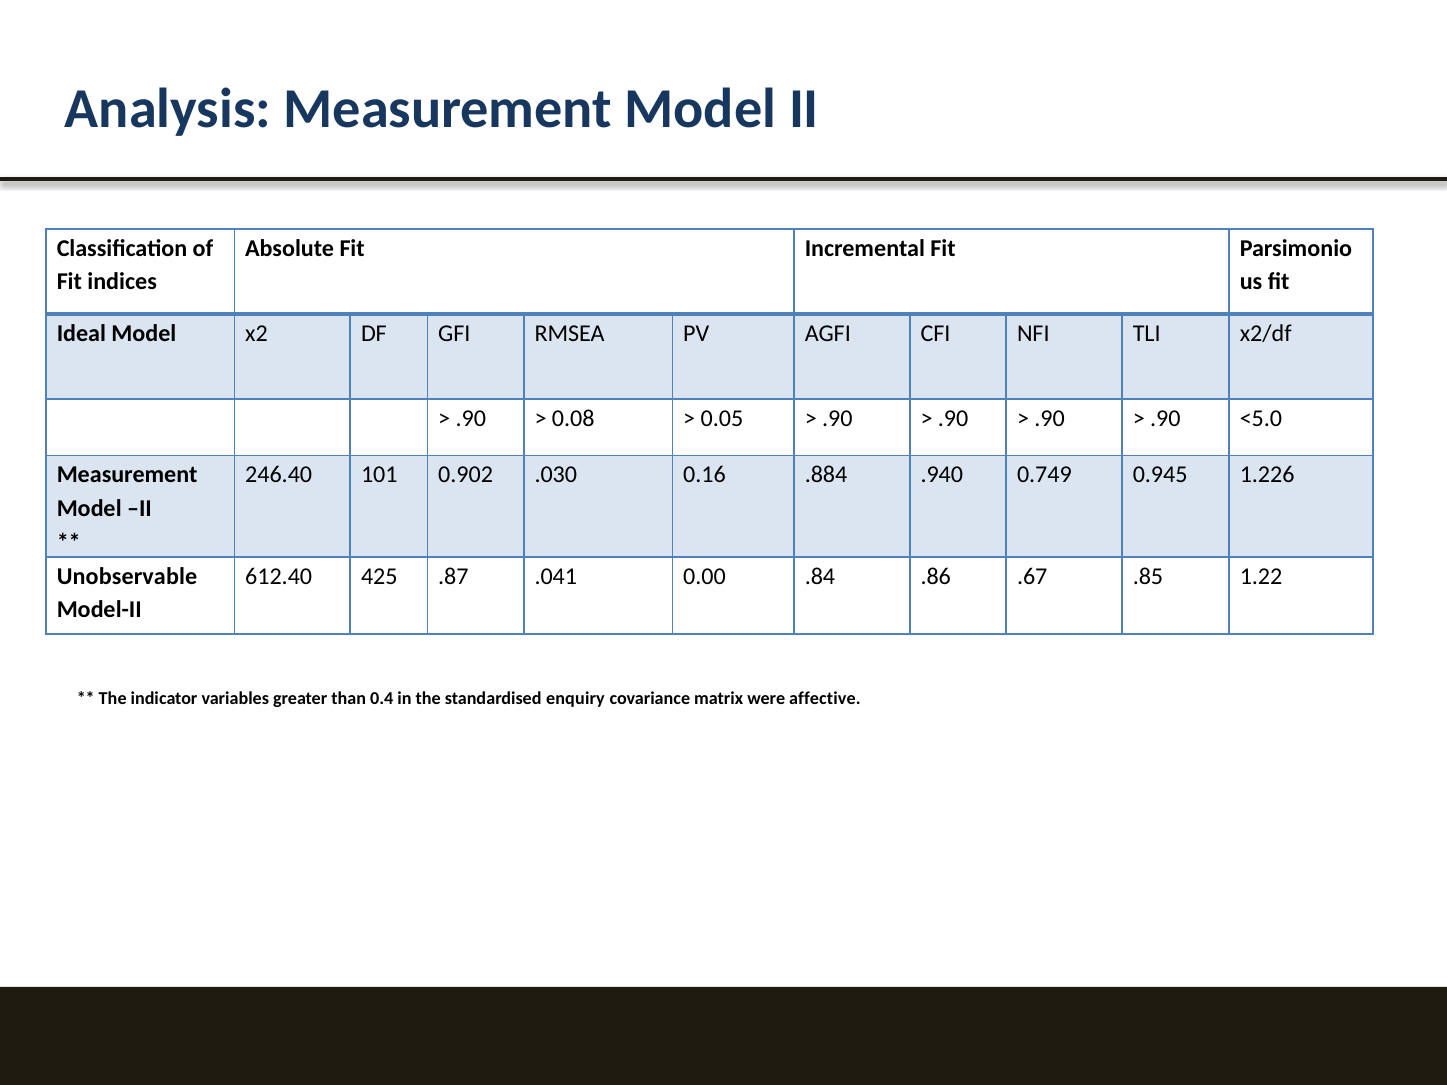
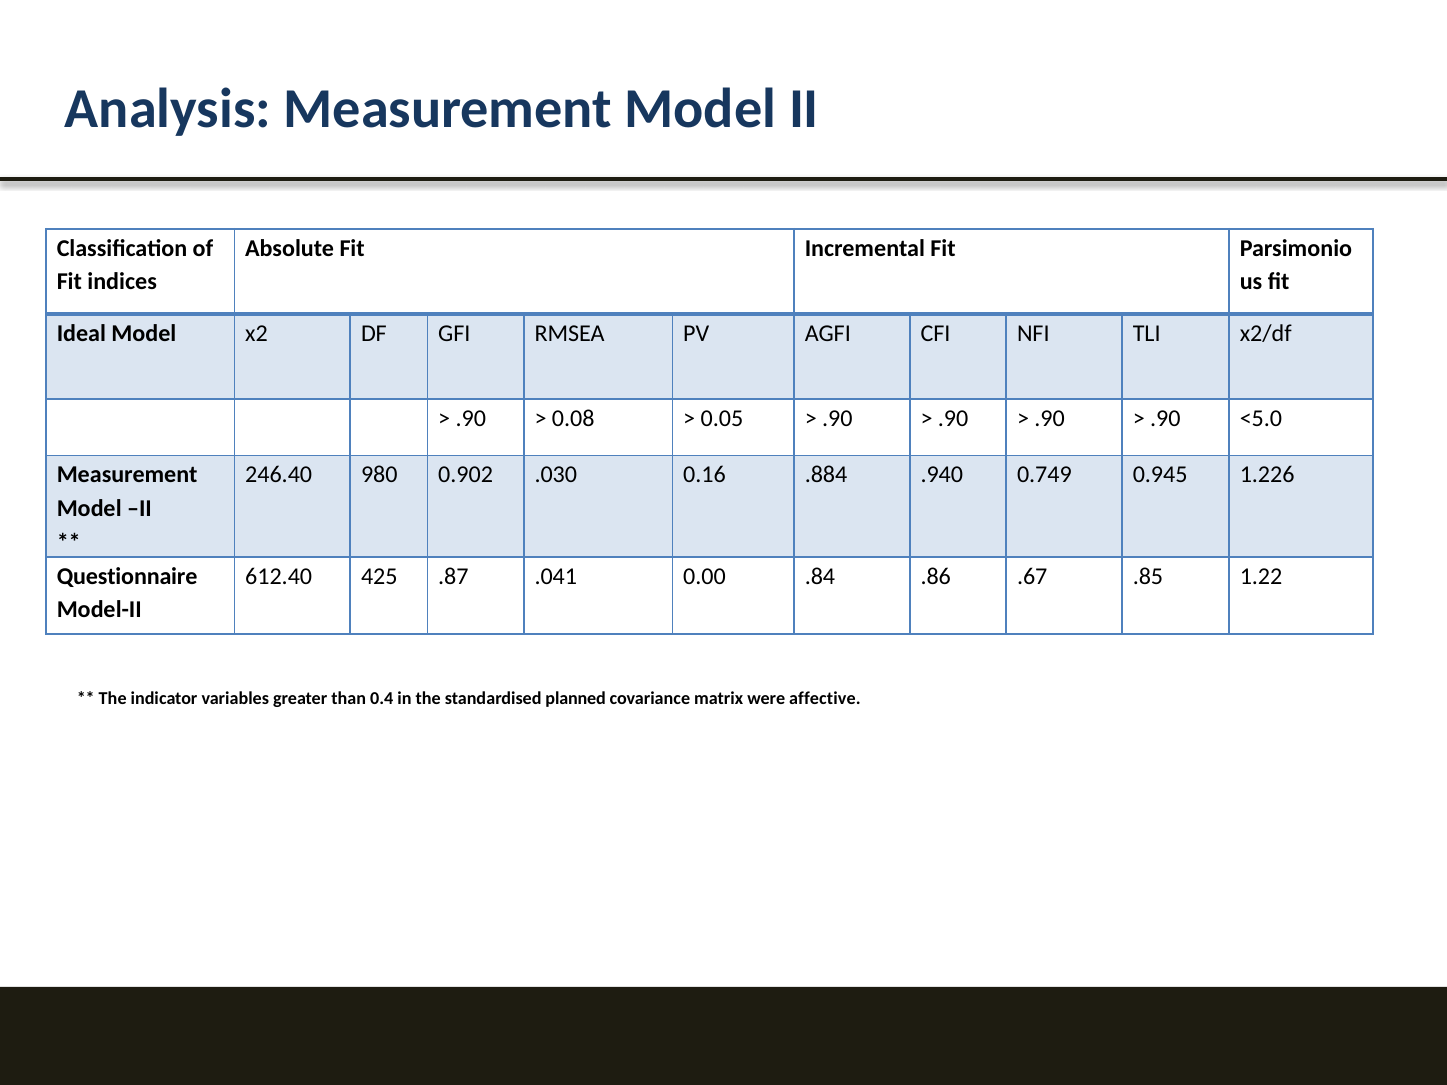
101: 101 -> 980
Unobservable: Unobservable -> Questionnaire
enquiry: enquiry -> planned
